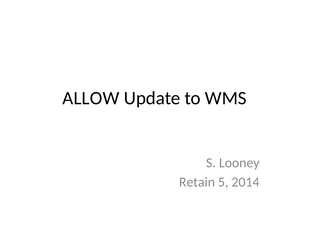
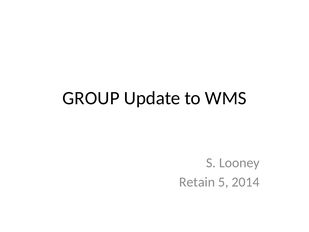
ALLOW: ALLOW -> GROUP
